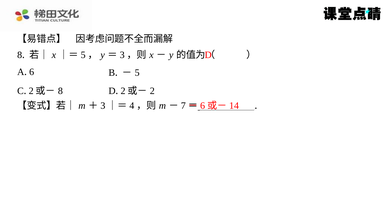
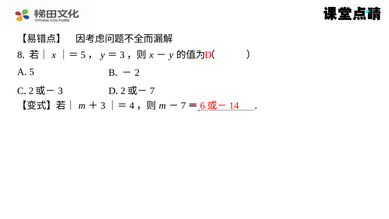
6: 6 -> 5
5: 5 -> 2
8 at (60, 91): 8 -> 3
2: 2 -> 7
